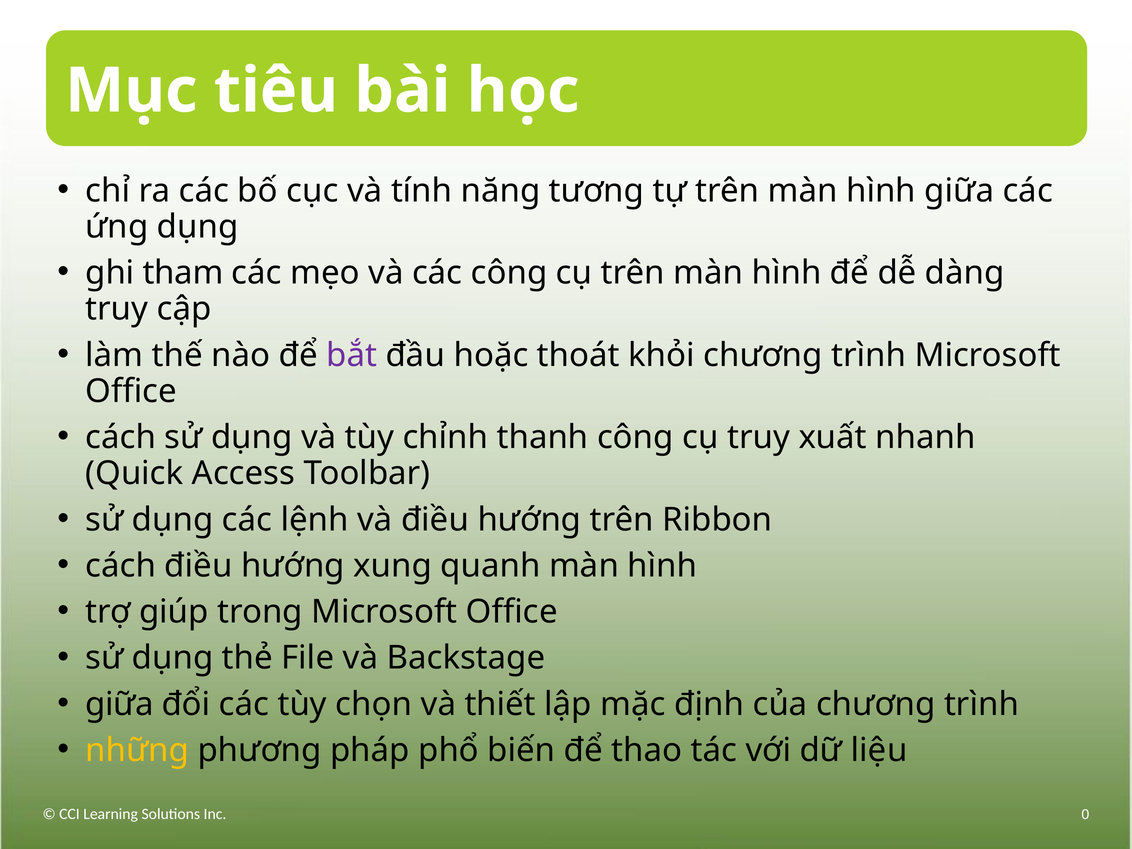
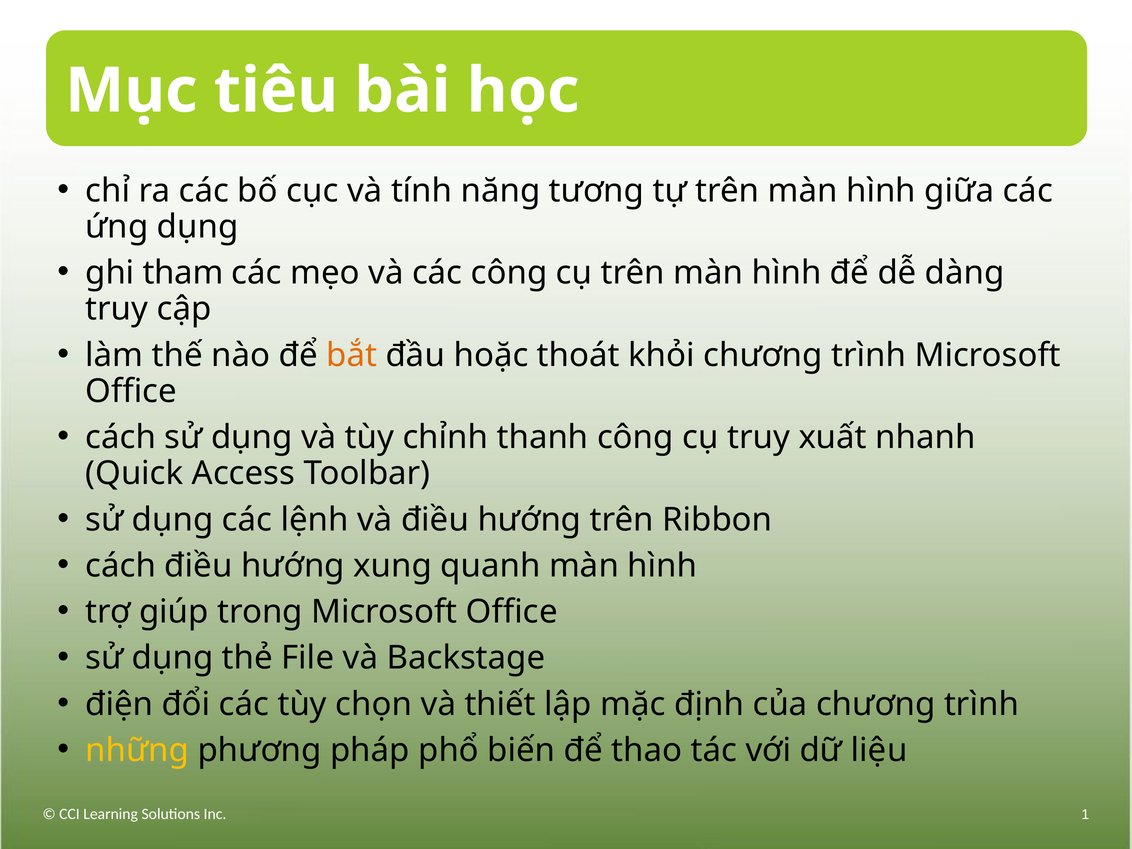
bắt colour: purple -> orange
giữa at (119, 704): giữa -> điện
0: 0 -> 1
